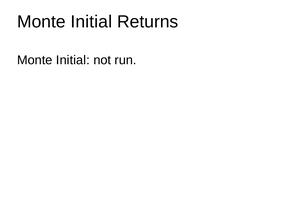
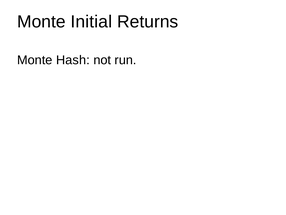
Initial at (73, 60): Initial -> Hash
